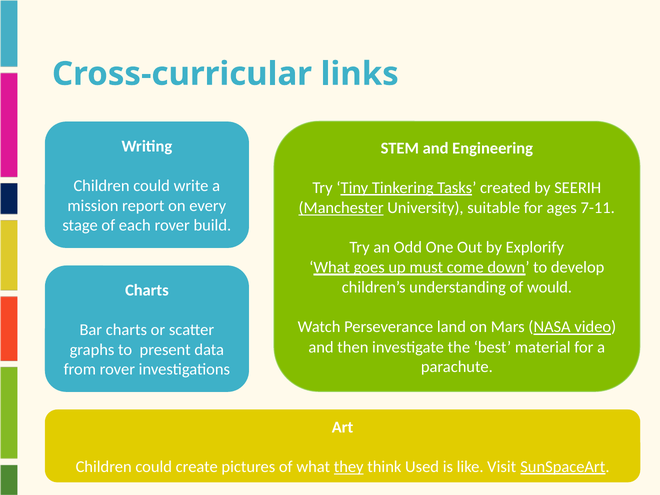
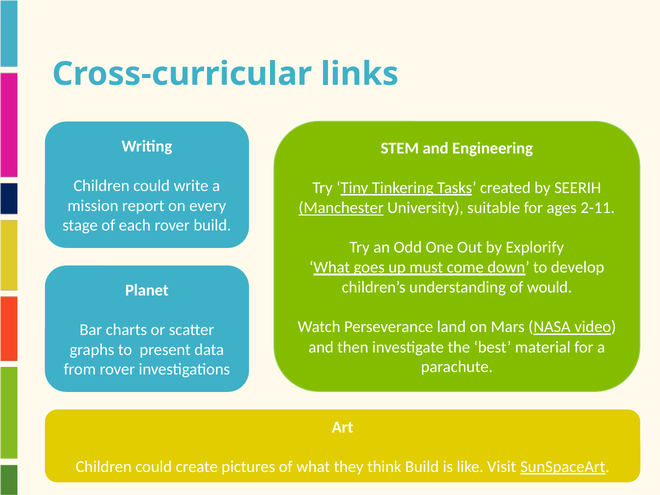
7-11: 7-11 -> 2-11
Charts at (147, 290): Charts -> Planet
they underline: present -> none
think Used: Used -> Build
